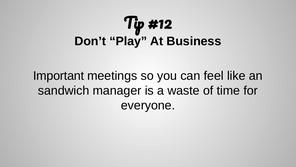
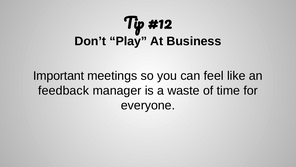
sandwich: sandwich -> feedback
